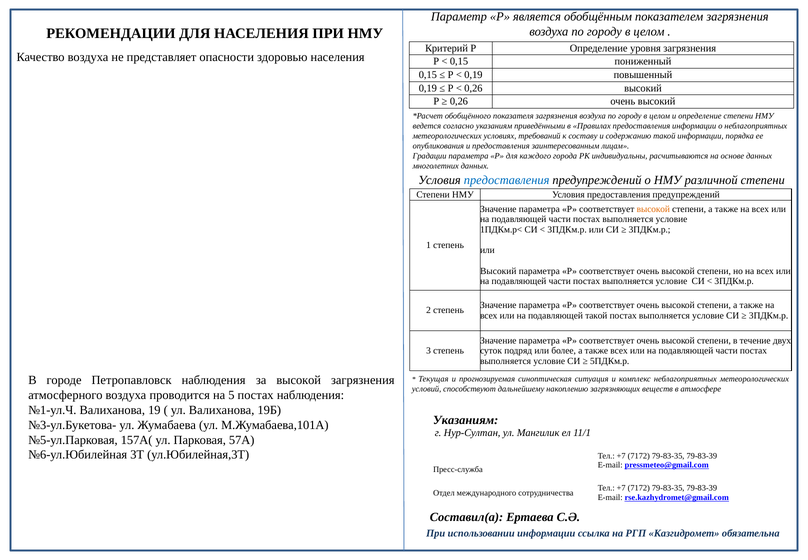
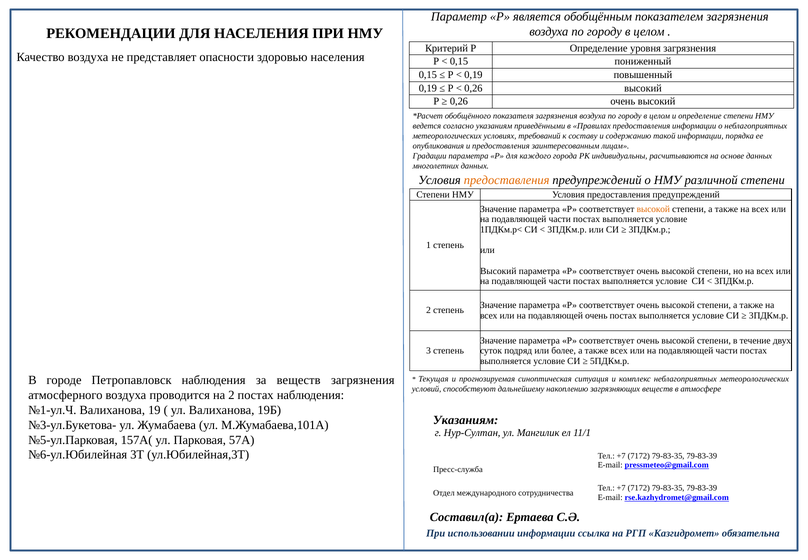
предоставления at (507, 180) colour: blue -> orange
подавляющей такой: такой -> очень
за высокой: высокой -> веществ
на 5: 5 -> 2
